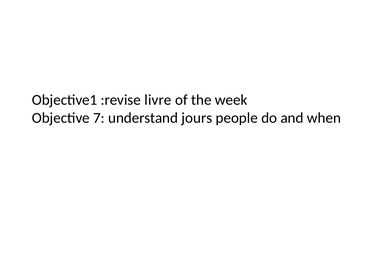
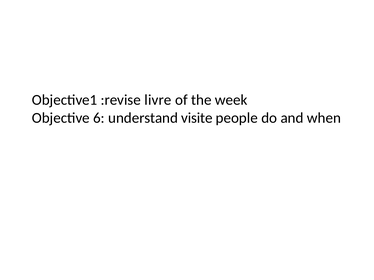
7: 7 -> 6
jours: jours -> visite
